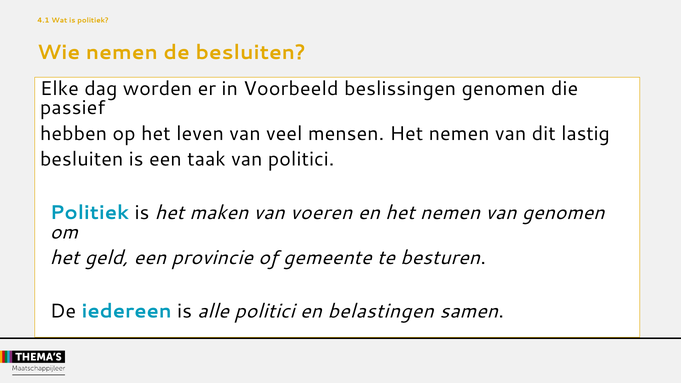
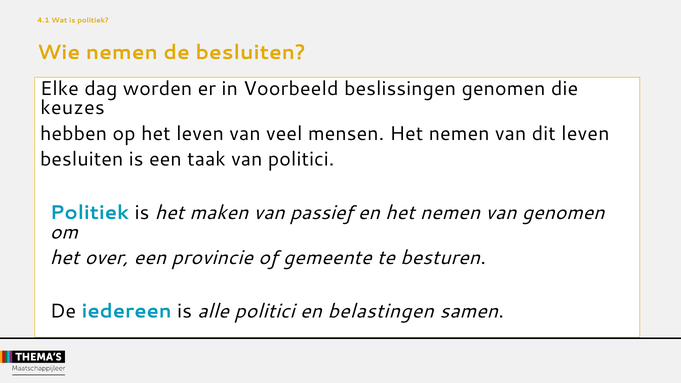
passief: passief -> keuzes
dit lastig: lastig -> leven
voeren: voeren -> passief
geld: geld -> over
